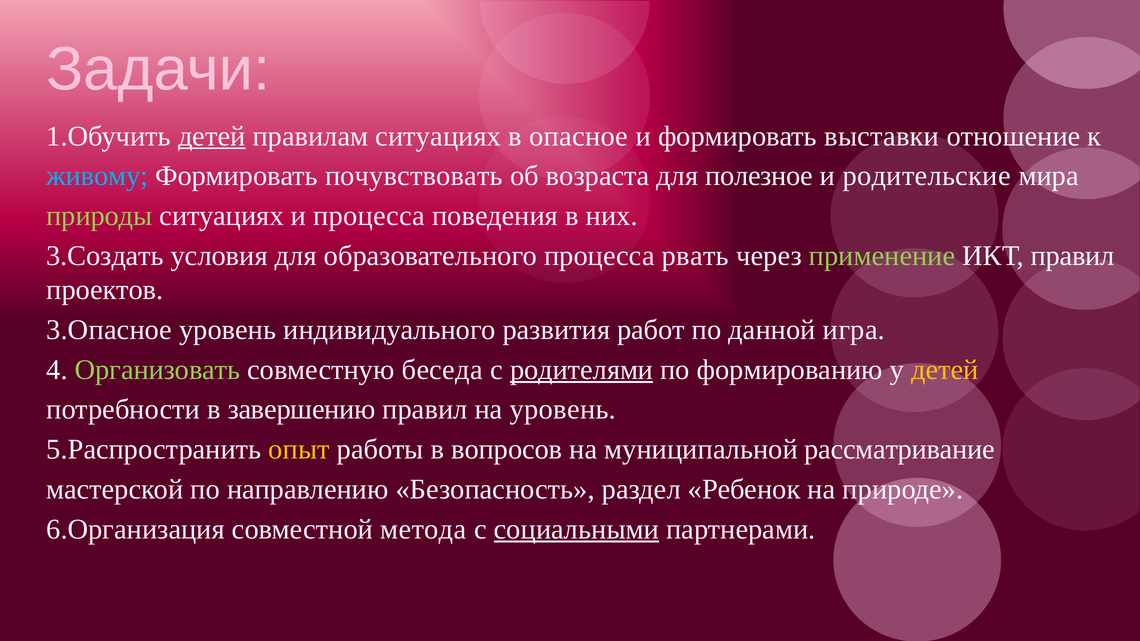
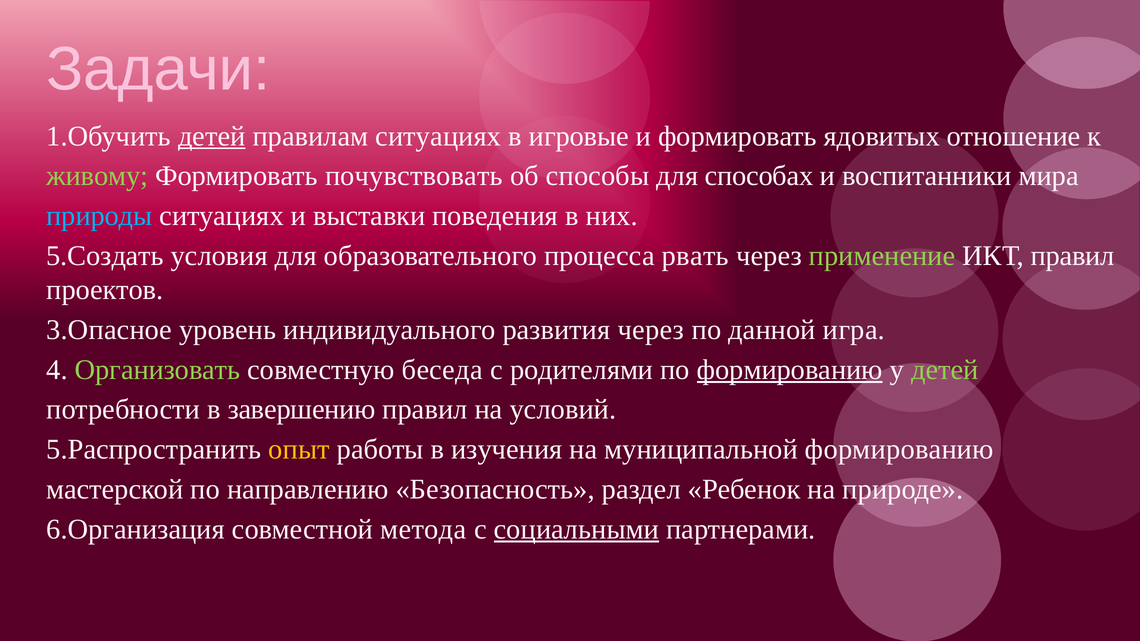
опасное: опасное -> игровые
выставки: выставки -> ядовитых
живому colour: light blue -> light green
возраста: возраста -> способы
полезное: полезное -> способах
родительские: родительские -> воспитанники
природы colour: light green -> light blue
и процесса: процесса -> выставки
3.Создать: 3.Создать -> 5.Создать
развития работ: работ -> через
родителями underline: present -> none
формированию at (790, 370) underline: none -> present
детей at (945, 370) colour: yellow -> light green
на уровень: уровень -> условий
вопросов: вопросов -> изучения
муниципальной рассматривание: рассматривание -> формированию
